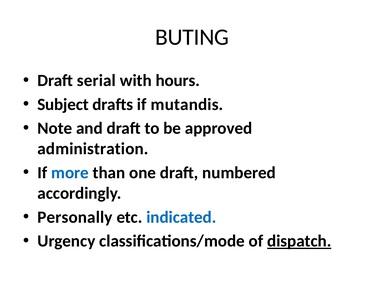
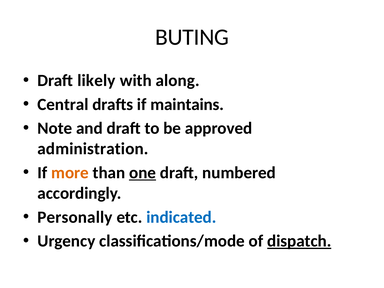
serial: serial -> likely
hours: hours -> along
Subject: Subject -> Central
mutandis: mutandis -> maintains
more colour: blue -> orange
one underline: none -> present
